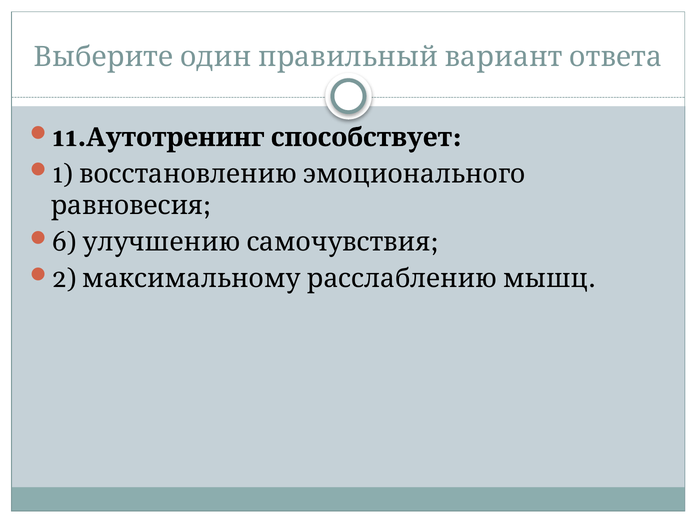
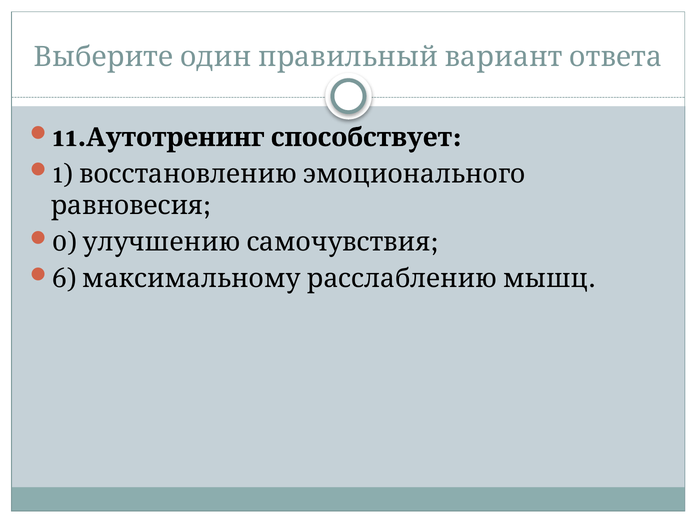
6: 6 -> 0
2: 2 -> 6
